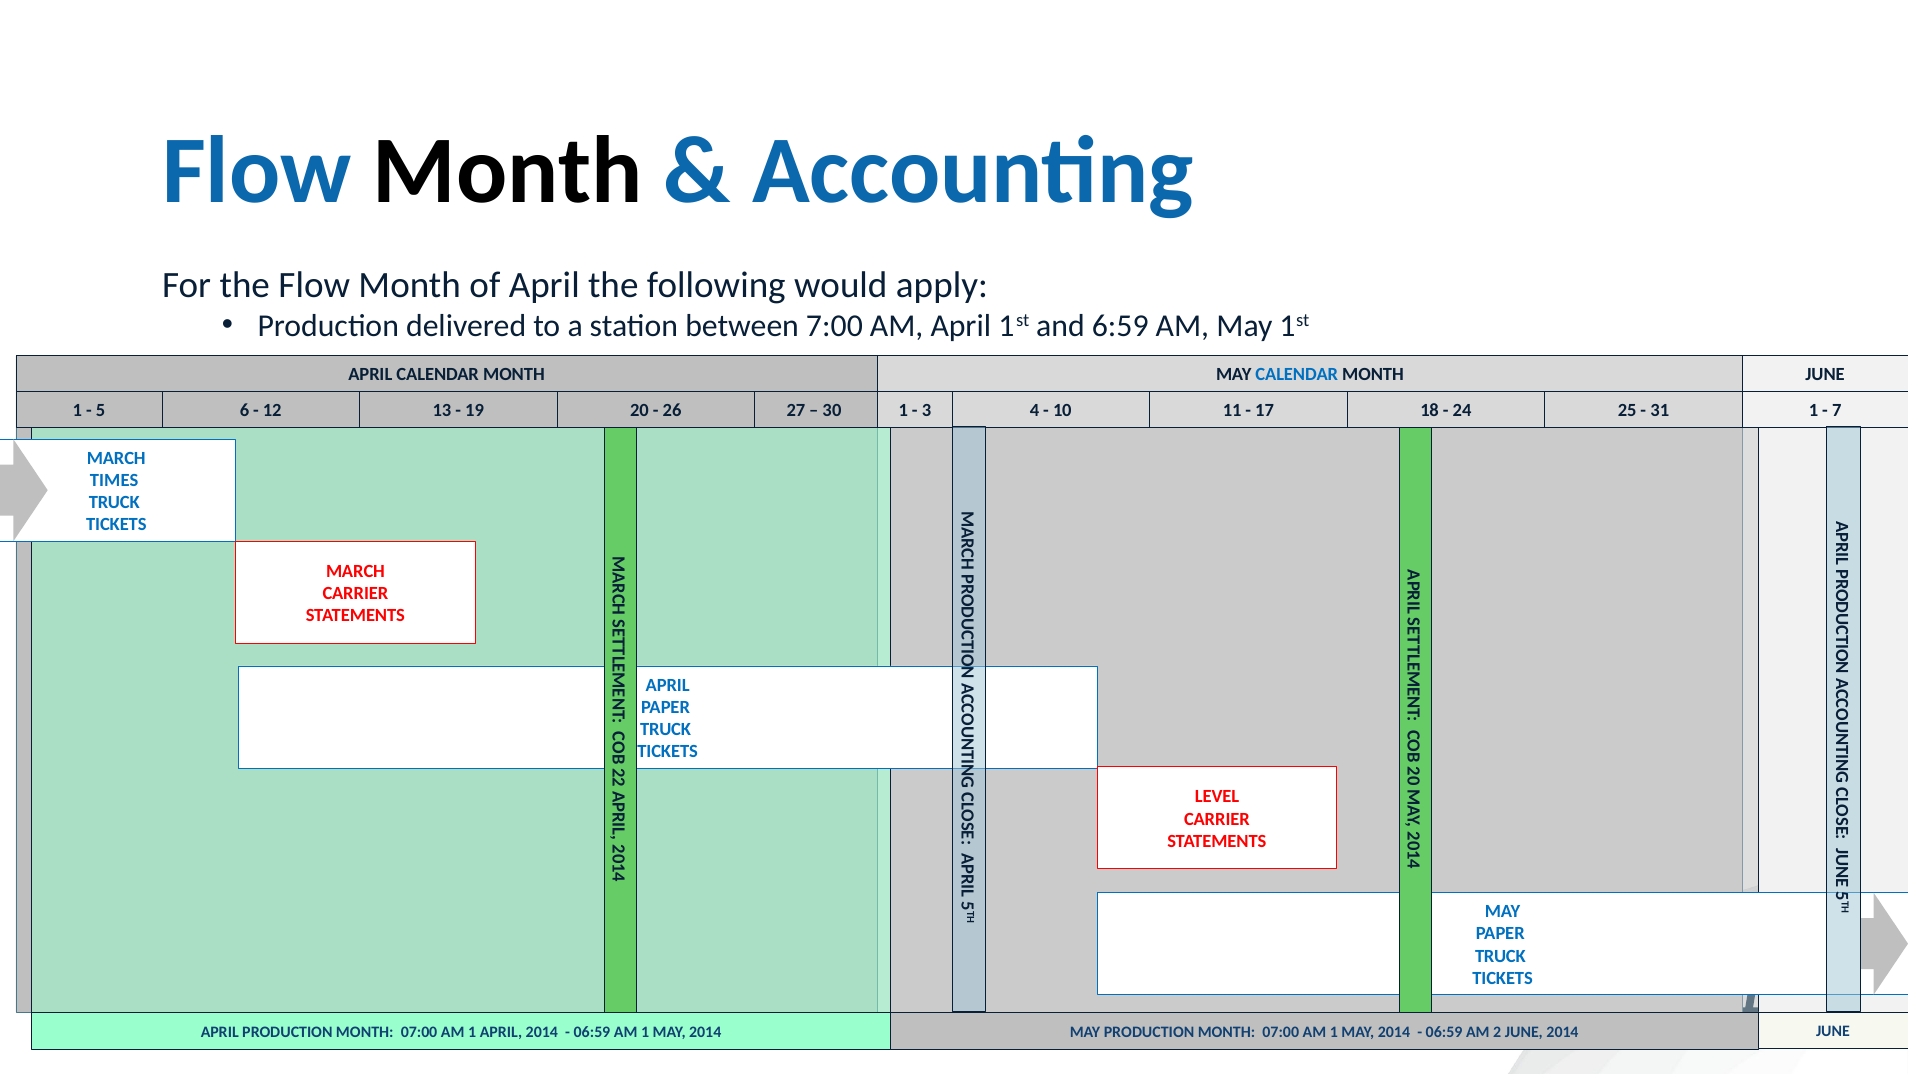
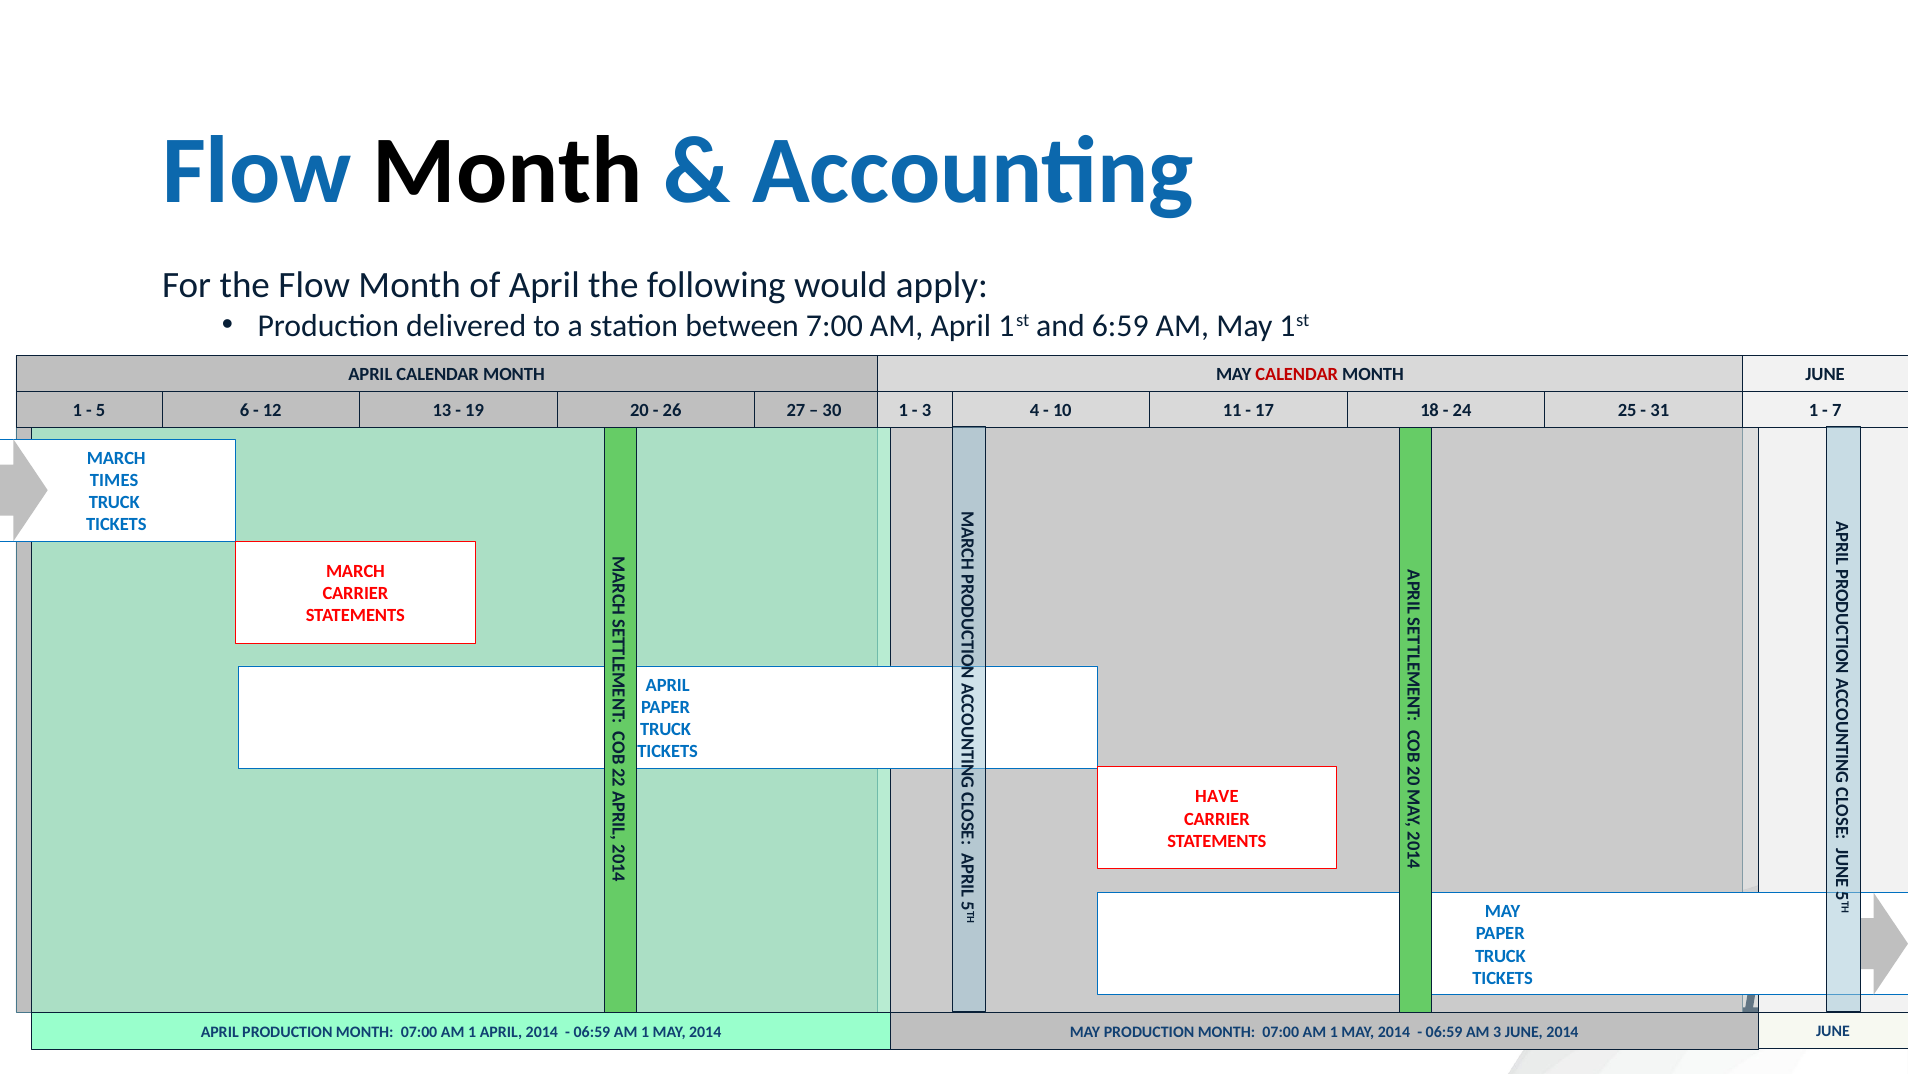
CALENDAR at (1297, 375) colour: blue -> red
LEVEL: LEVEL -> HAVE
AM 2: 2 -> 3
